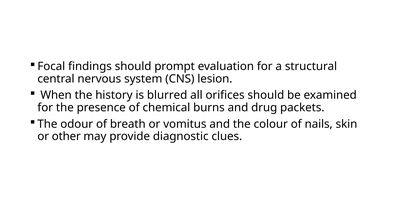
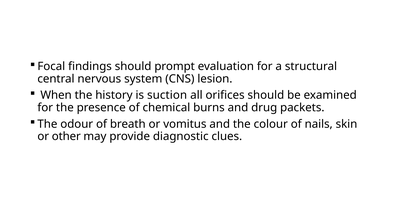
blurred: blurred -> suction
